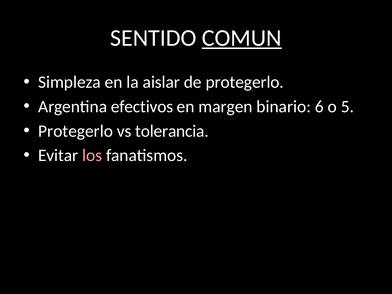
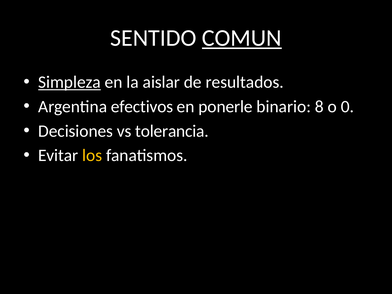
Simpleza underline: none -> present
de protegerlo: protegerlo -> resultados
margen: margen -> ponerle
6: 6 -> 8
5: 5 -> 0
Protegerlo at (76, 131): Protegerlo -> Decisiones
los colour: pink -> yellow
